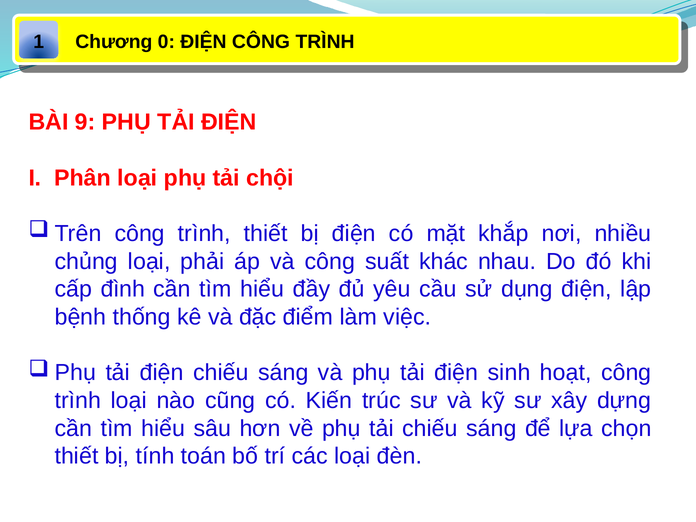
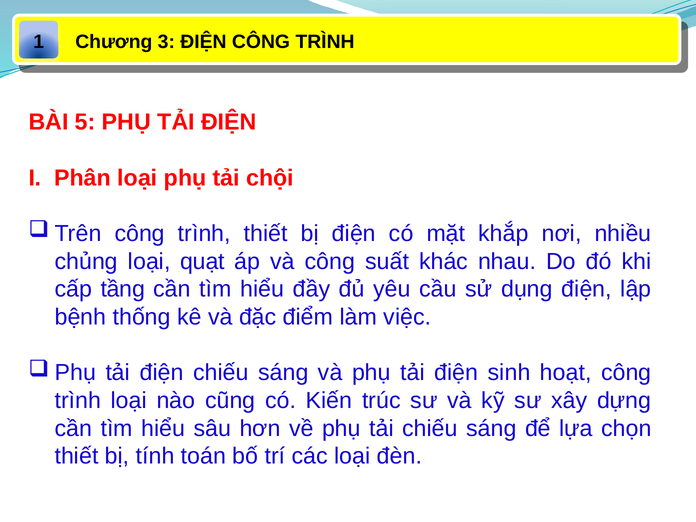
0: 0 -> 3
9: 9 -> 5
phải: phải -> quạt
đình: đình -> tầng
